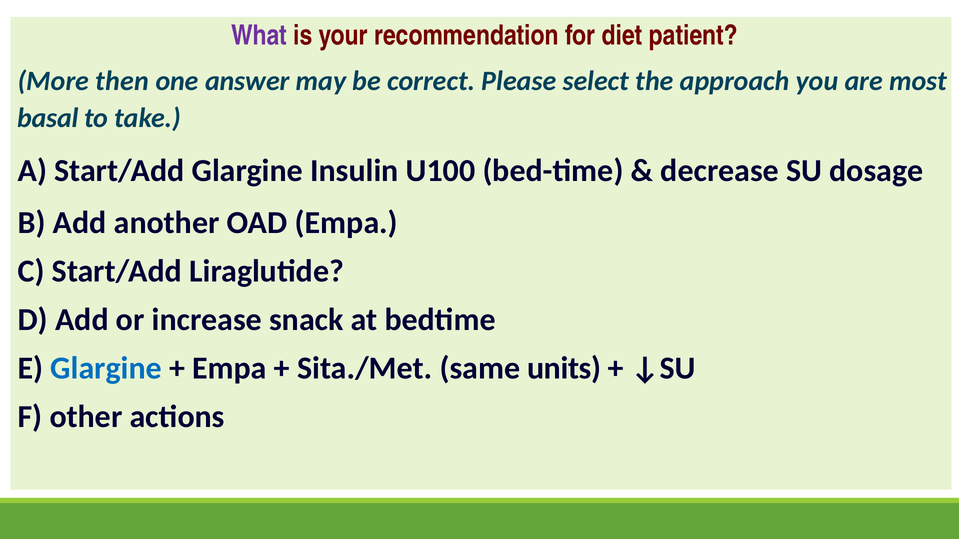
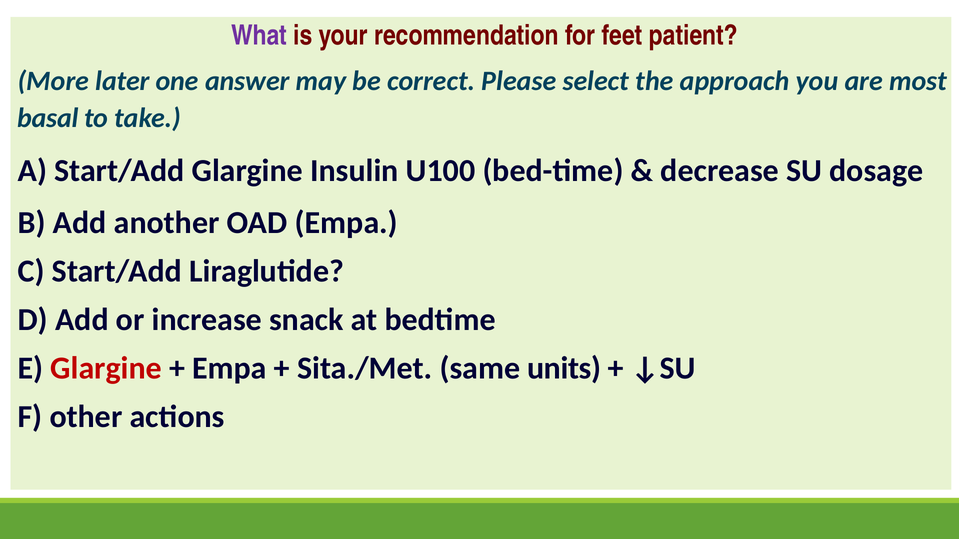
diet: diet -> feet
then: then -> later
Glargine at (106, 368) colour: blue -> red
